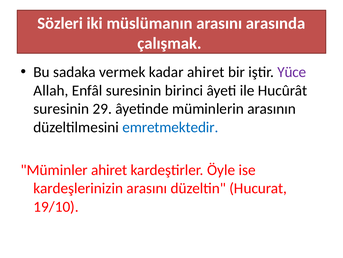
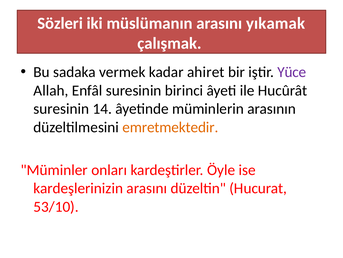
arasında: arasında -> yıkamak
29: 29 -> 14
emretmektedir colour: blue -> orange
Müminler ahiret: ahiret -> onları
19/10: 19/10 -> 53/10
